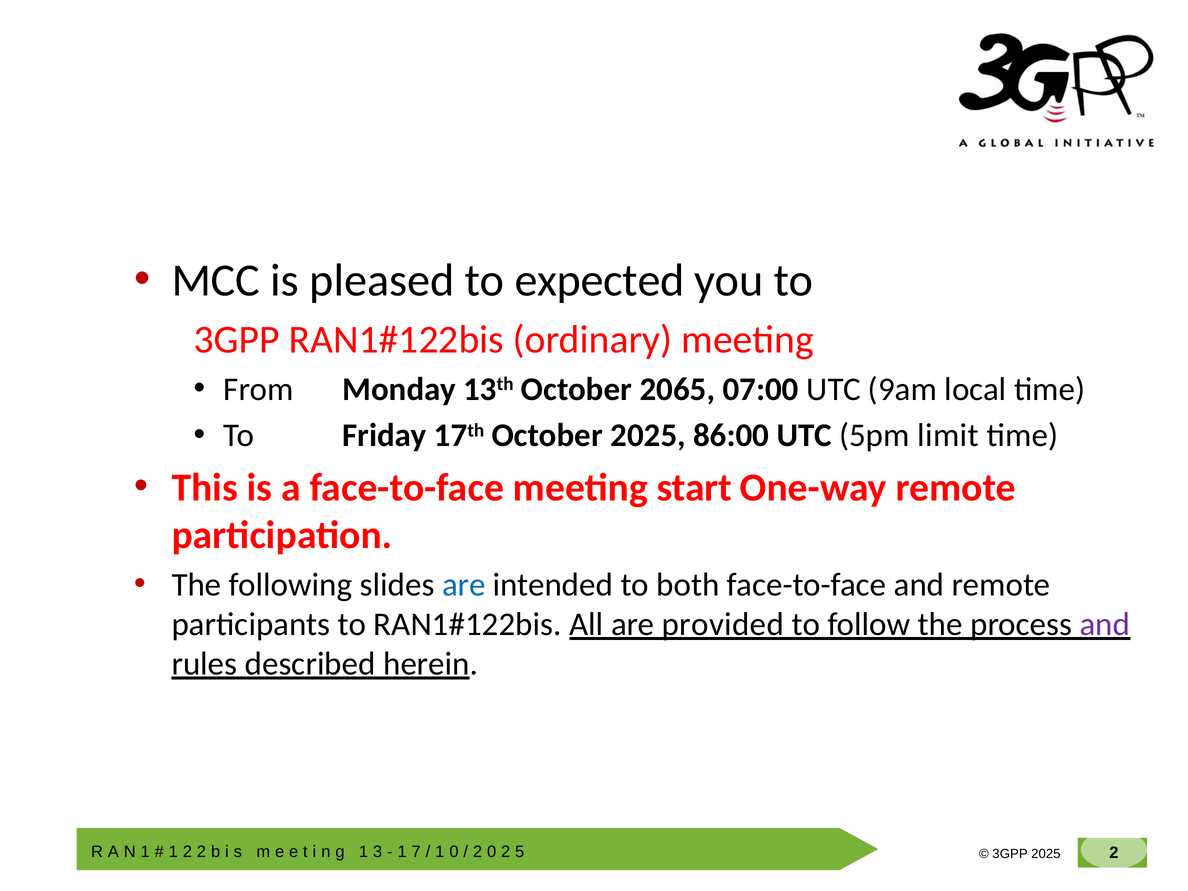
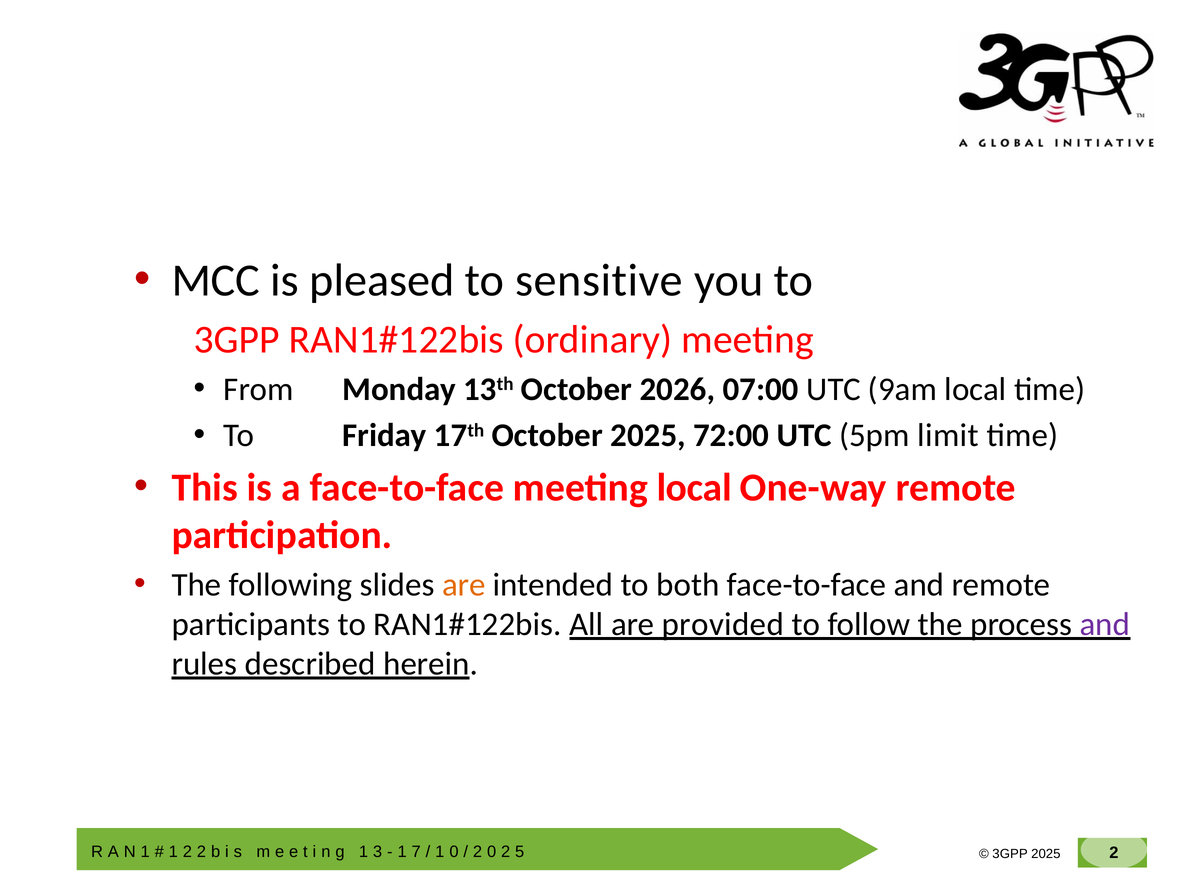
expected: expected -> sensitive
2065: 2065 -> 2026
86:00: 86:00 -> 72:00
meeting start: start -> local
are at (464, 585) colour: blue -> orange
